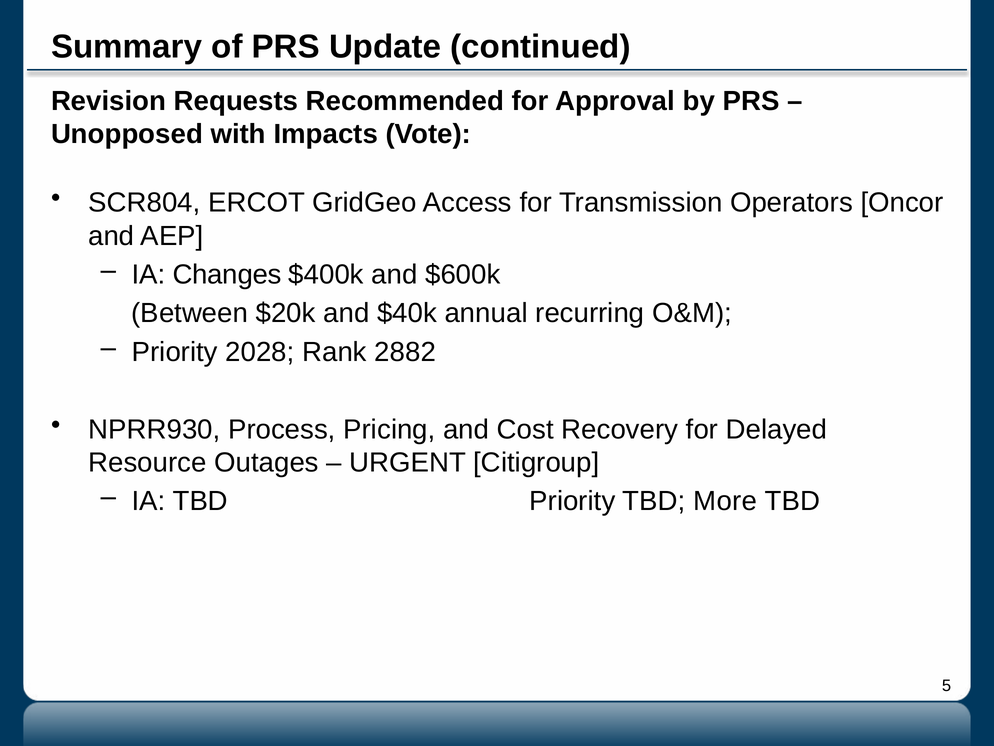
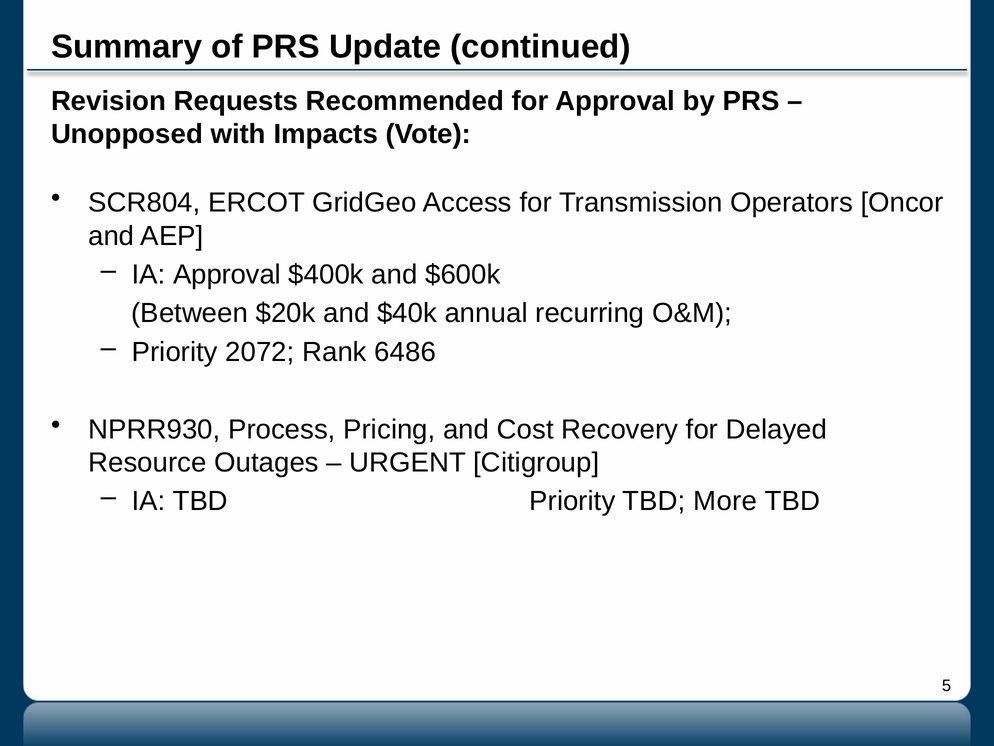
IA Changes: Changes -> Approval
2028: 2028 -> 2072
2882: 2882 -> 6486
